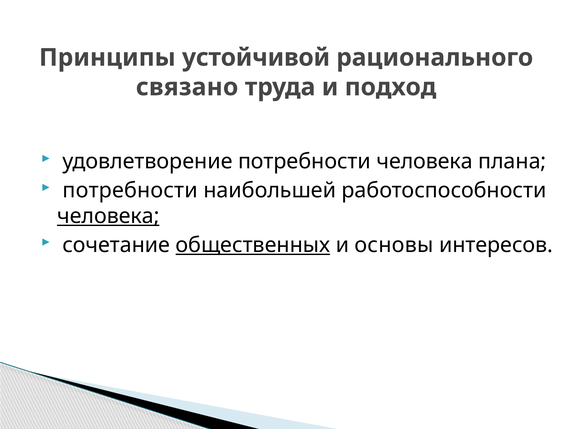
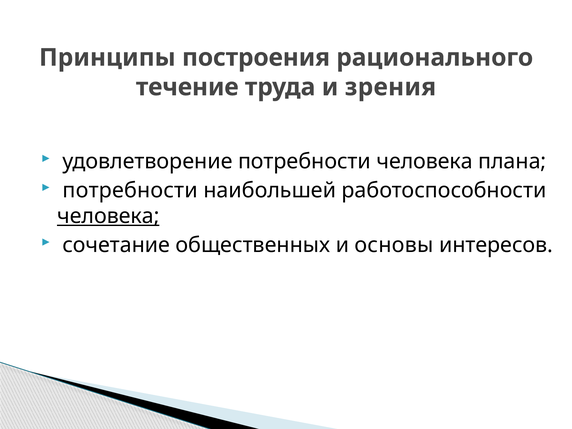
устойчивой: устойчивой -> построения
связано: связано -> течение
подход: подход -> зрения
общественных underline: present -> none
